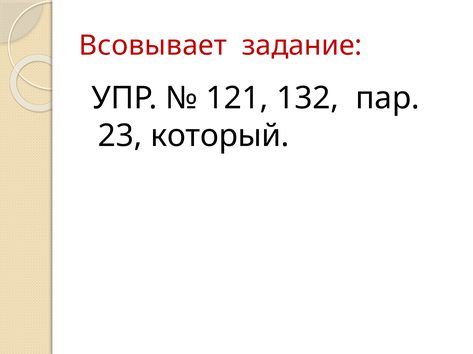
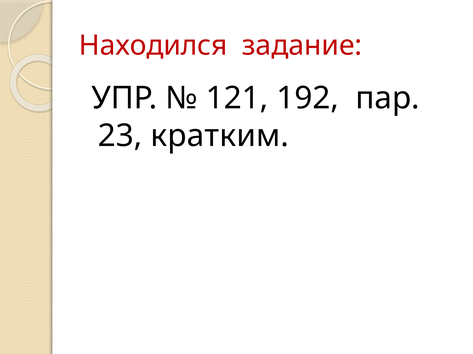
Всовывает: Всовывает -> Находился
132: 132 -> 192
который: который -> кратким
